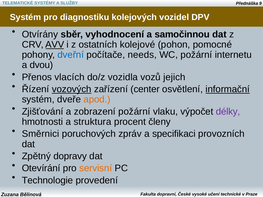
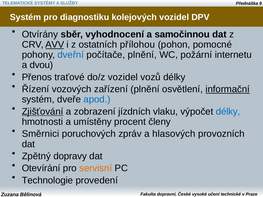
kolejové: kolejové -> přílohou
počítače needs: needs -> plnění
vlacích: vlacích -> traťové
do/z vozidla: vozidla -> vozidel
vozů jejich: jejich -> délky
vozových underline: present -> none
zařízení center: center -> plnění
apod colour: orange -> blue
Zjišťování underline: none -> present
zobrazení požární: požární -> jízdních
délky at (228, 112) colour: purple -> blue
struktura: struktura -> umístěny
specifikaci: specifikaci -> hlasových
